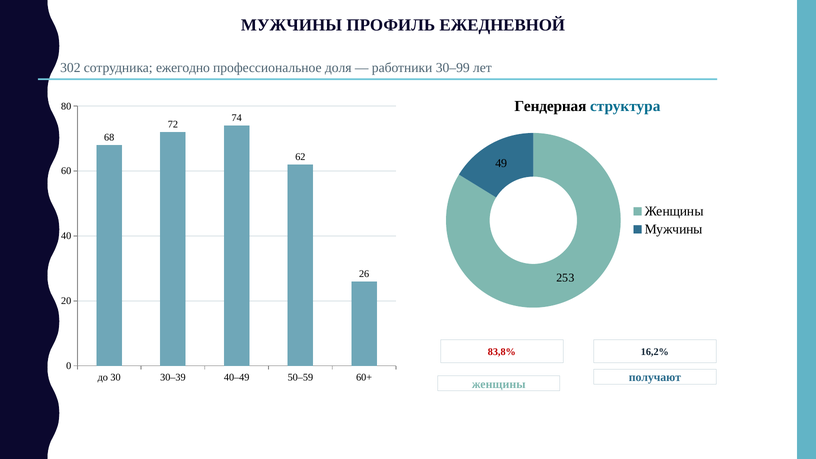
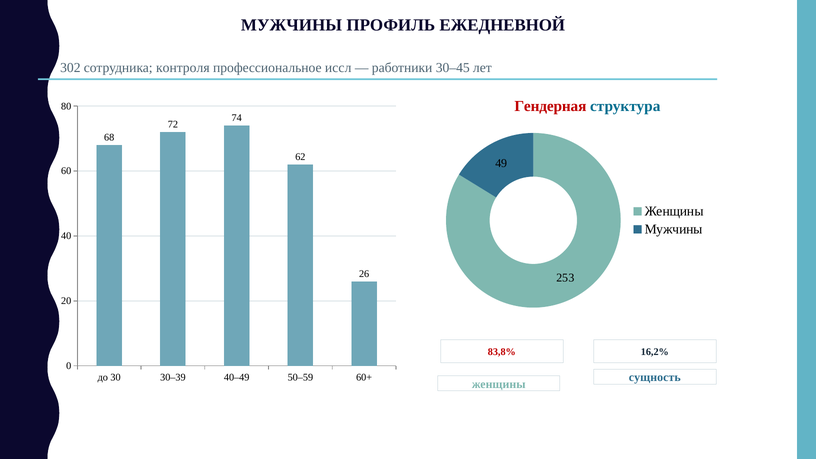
ежегодно: ежегодно -> контроля
доля: доля -> иссл
30–99: 30–99 -> 30–45
Гендерная colour: black -> red
получают: получают -> сущность
